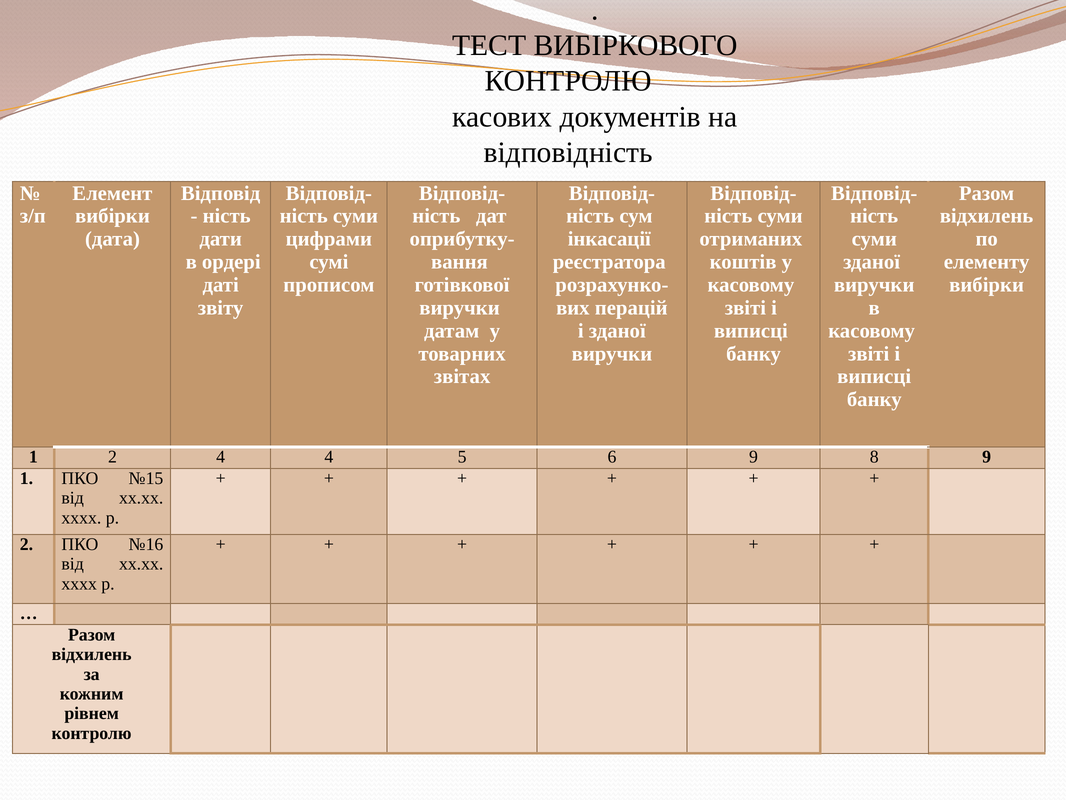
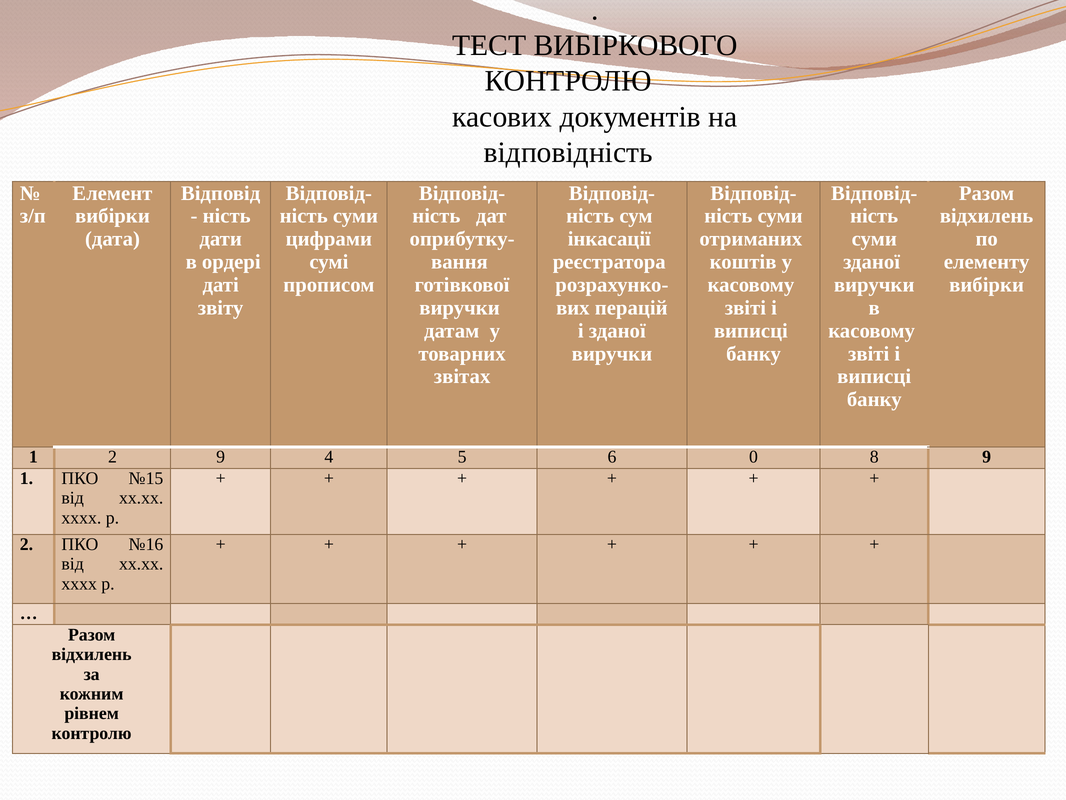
2 4: 4 -> 9
6 9: 9 -> 0
